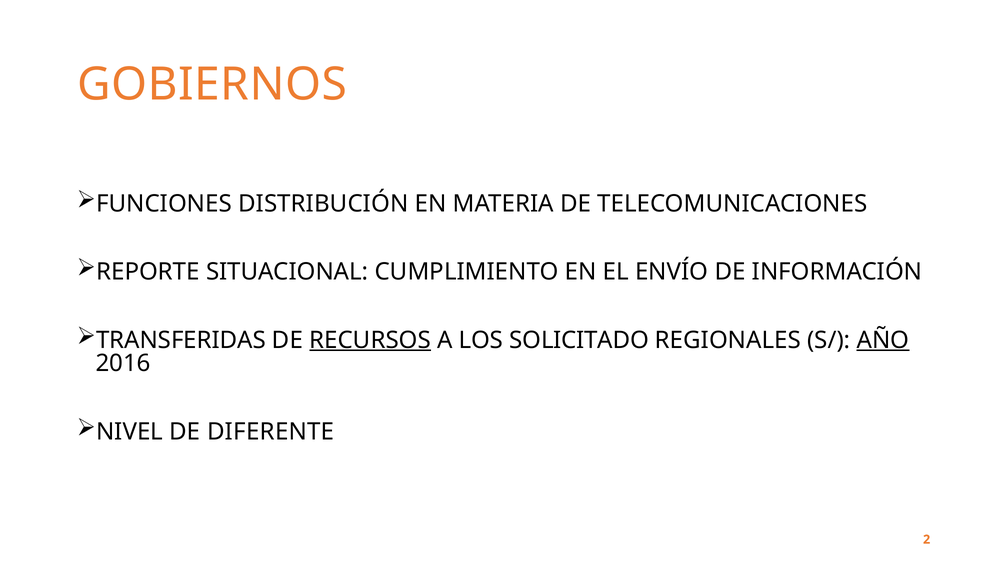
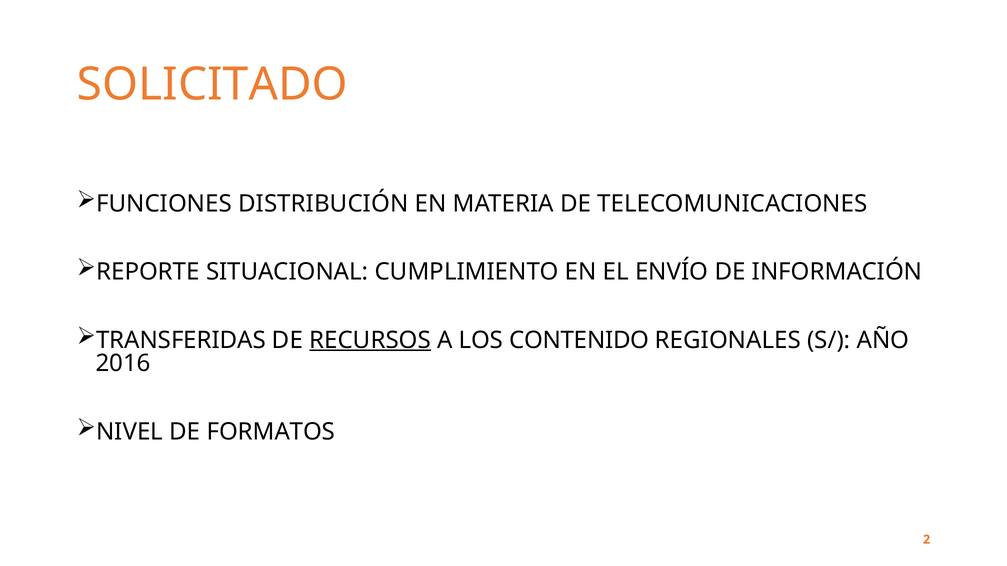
GOBIERNOS: GOBIERNOS -> SOLICITADO
SOLICITADO: SOLICITADO -> CONTENIDO
AÑO underline: present -> none
DIFERENTE: DIFERENTE -> FORMATOS
